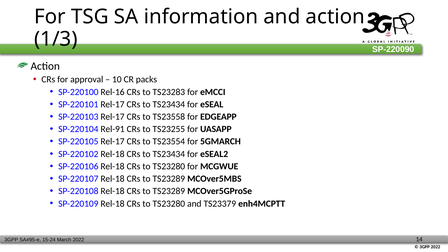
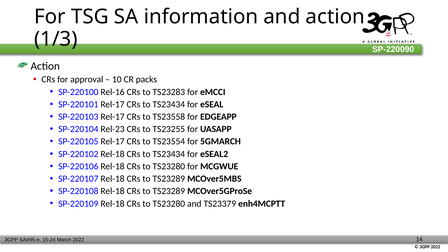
Rel-91: Rel-91 -> Rel-23
